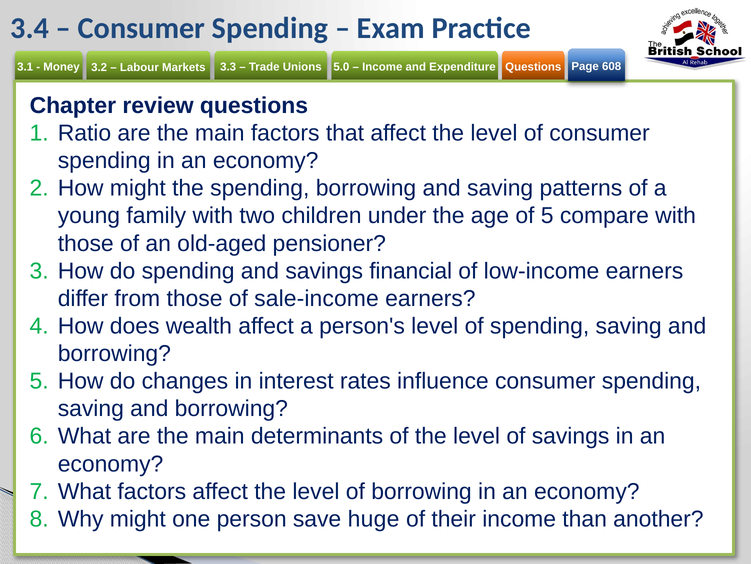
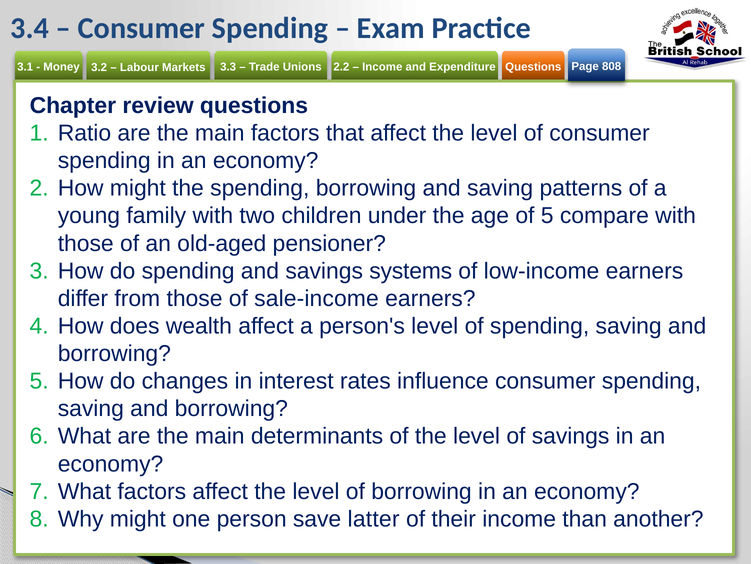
608: 608 -> 808
5.0: 5.0 -> 2.2
financial: financial -> systems
huge: huge -> latter
